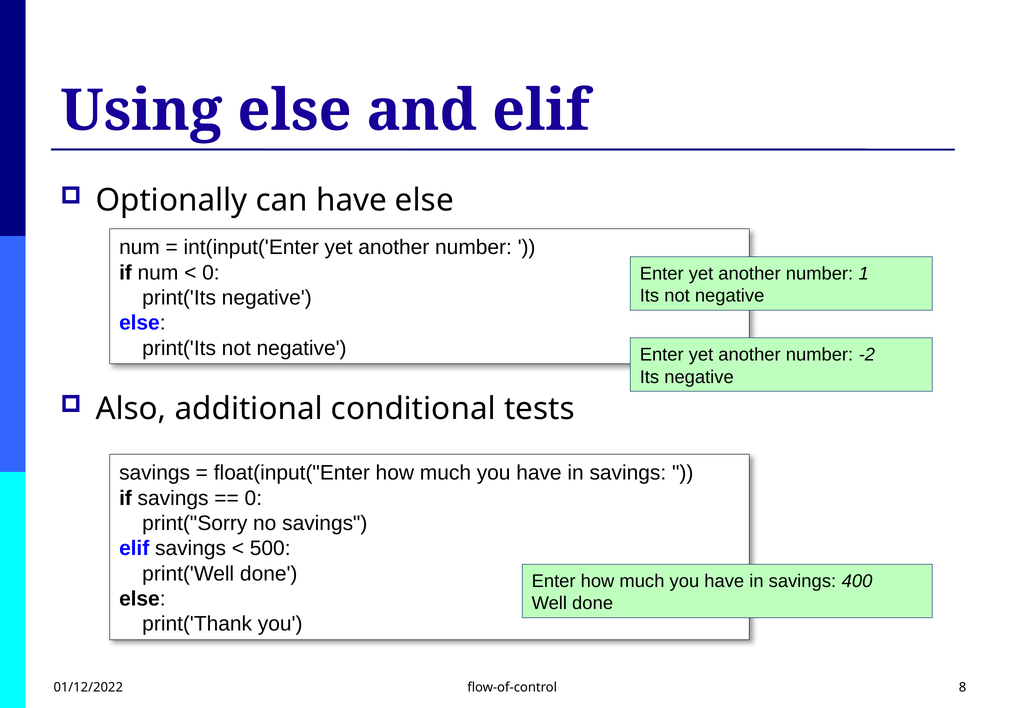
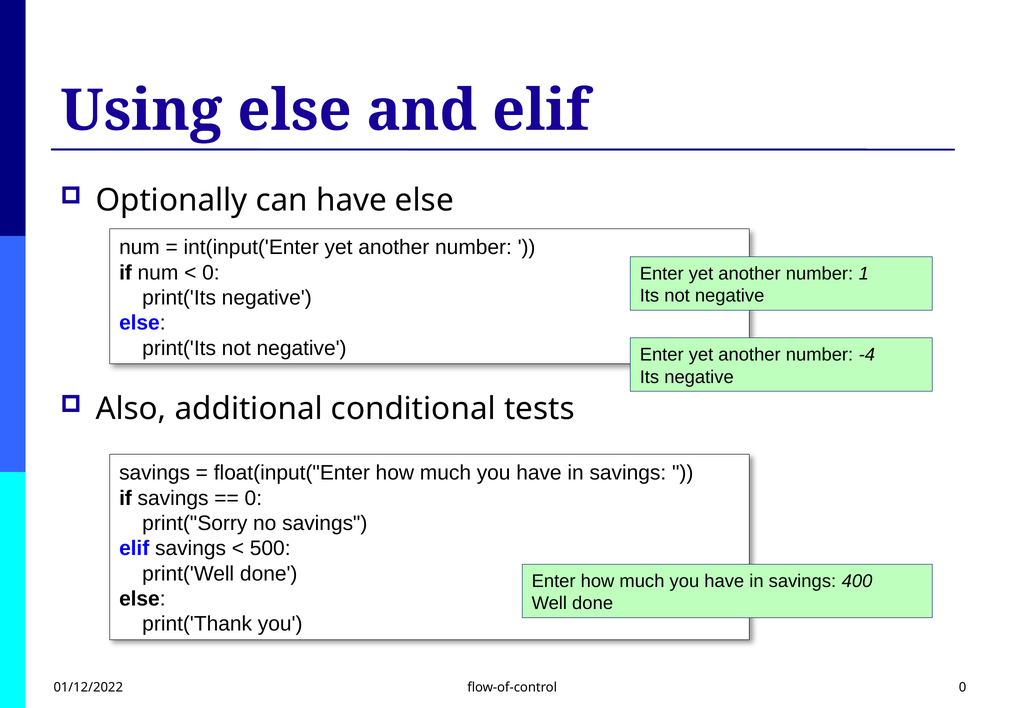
-2: -2 -> -4
flow-of-control 8: 8 -> 0
